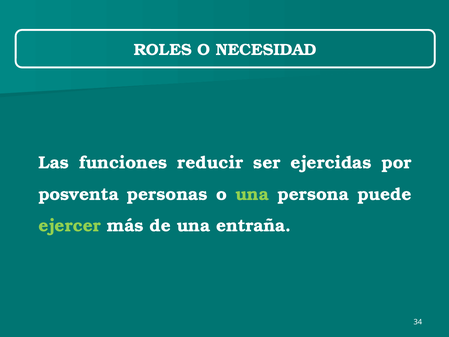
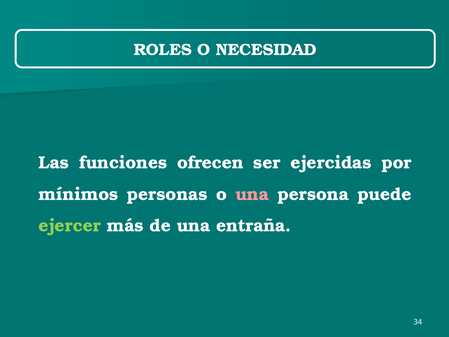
reducir: reducir -> ofrecen
posventa: posventa -> mínimos
una at (252, 194) colour: light green -> pink
